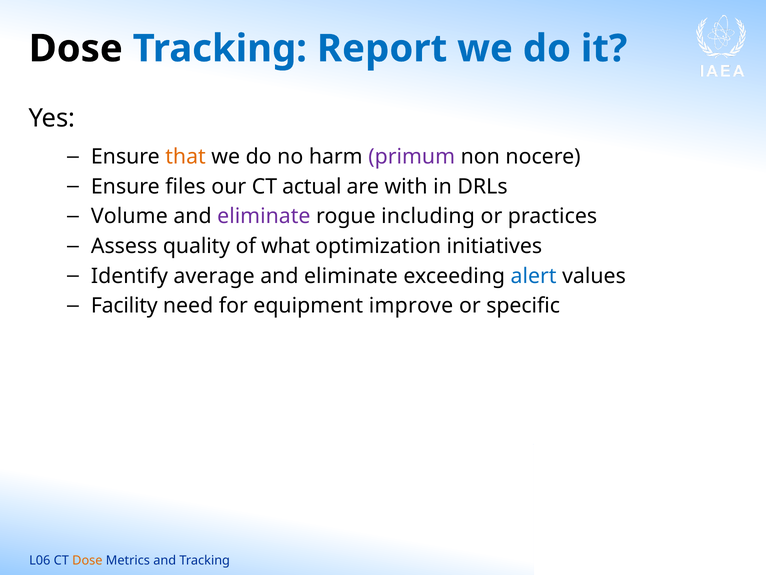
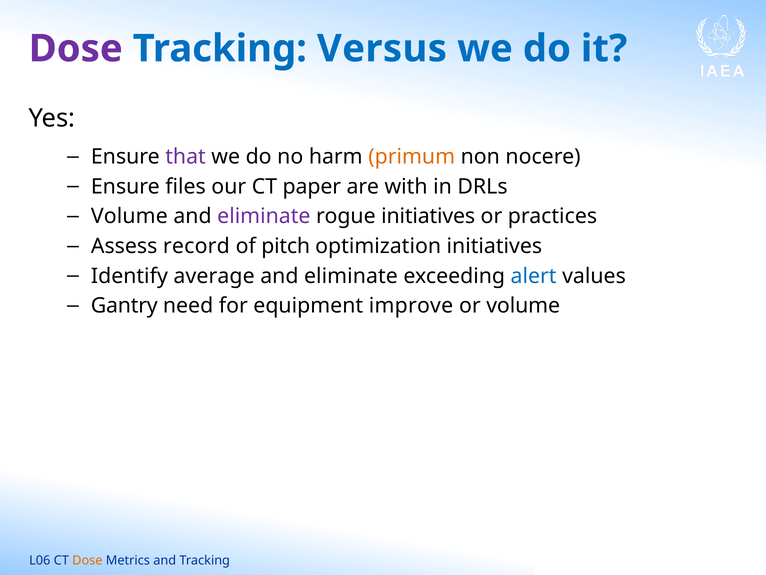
Dose at (76, 49) colour: black -> purple
Report: Report -> Versus
that colour: orange -> purple
primum colour: purple -> orange
actual: actual -> paper
rogue including: including -> initiatives
quality: quality -> record
what: what -> pitch
Facility: Facility -> Gantry
or specific: specific -> volume
